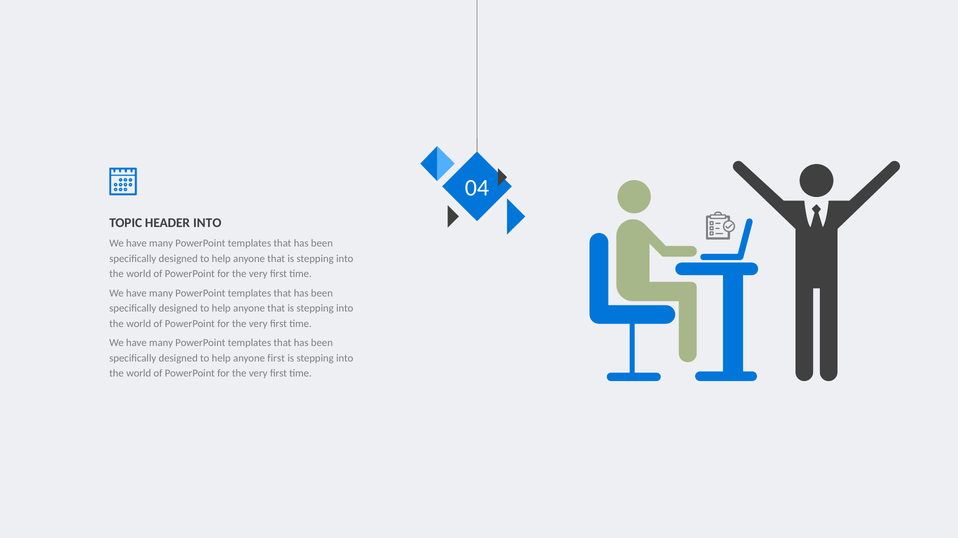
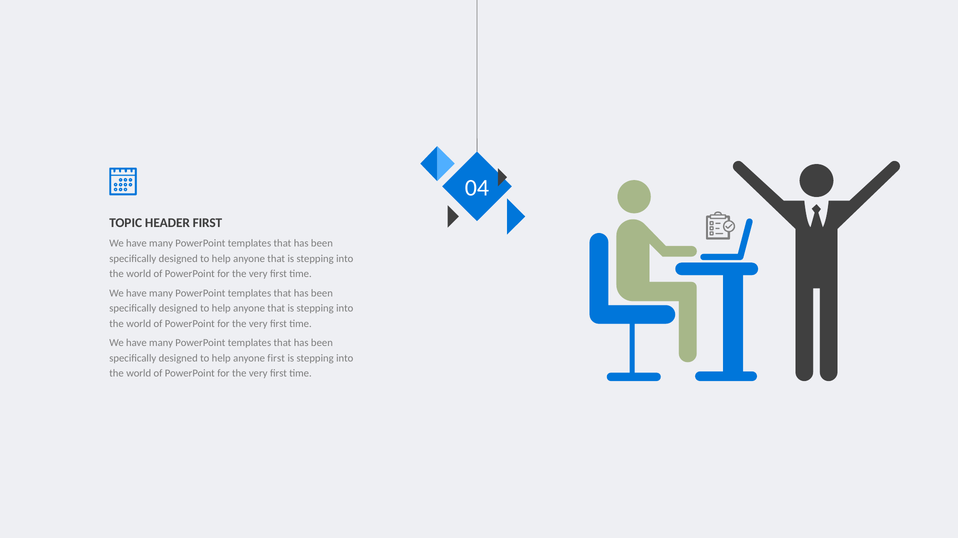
HEADER INTO: INTO -> FIRST
